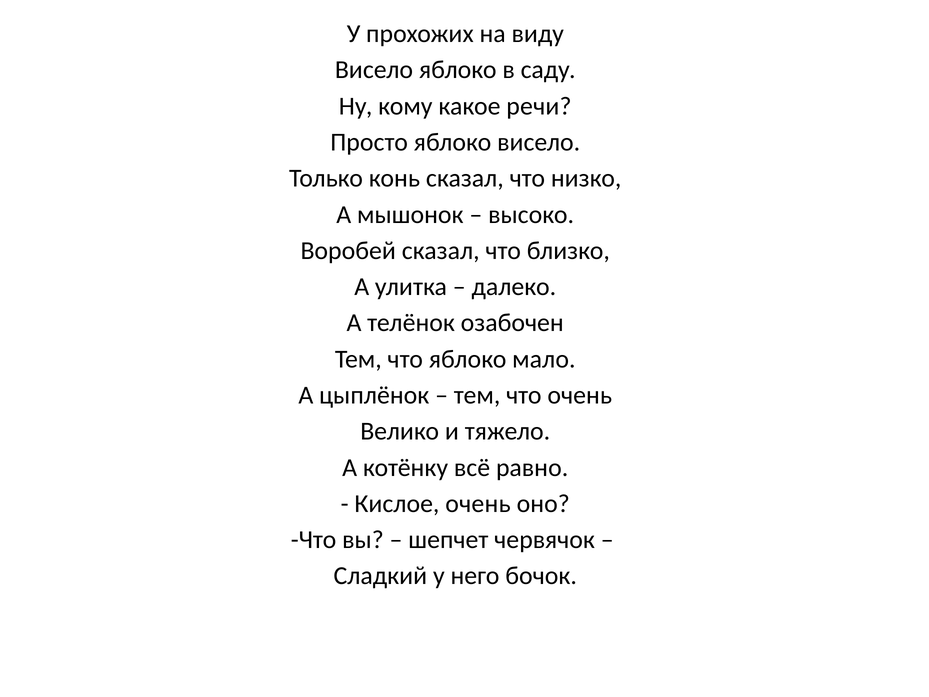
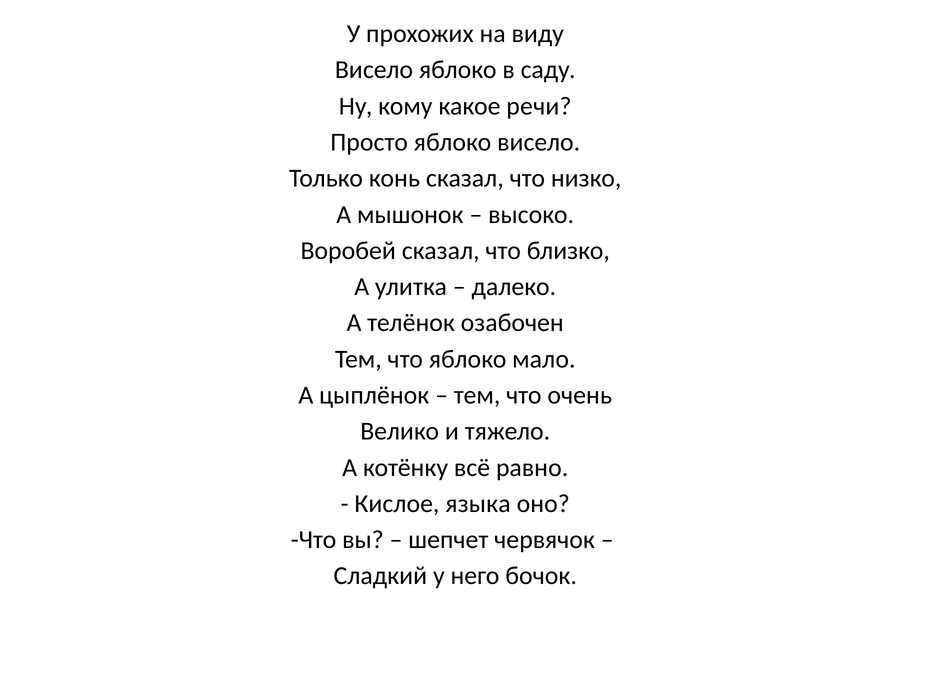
Кислое очень: очень -> языка
